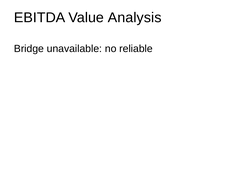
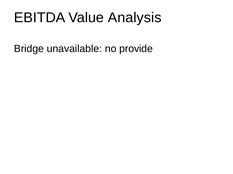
reliable: reliable -> provide
